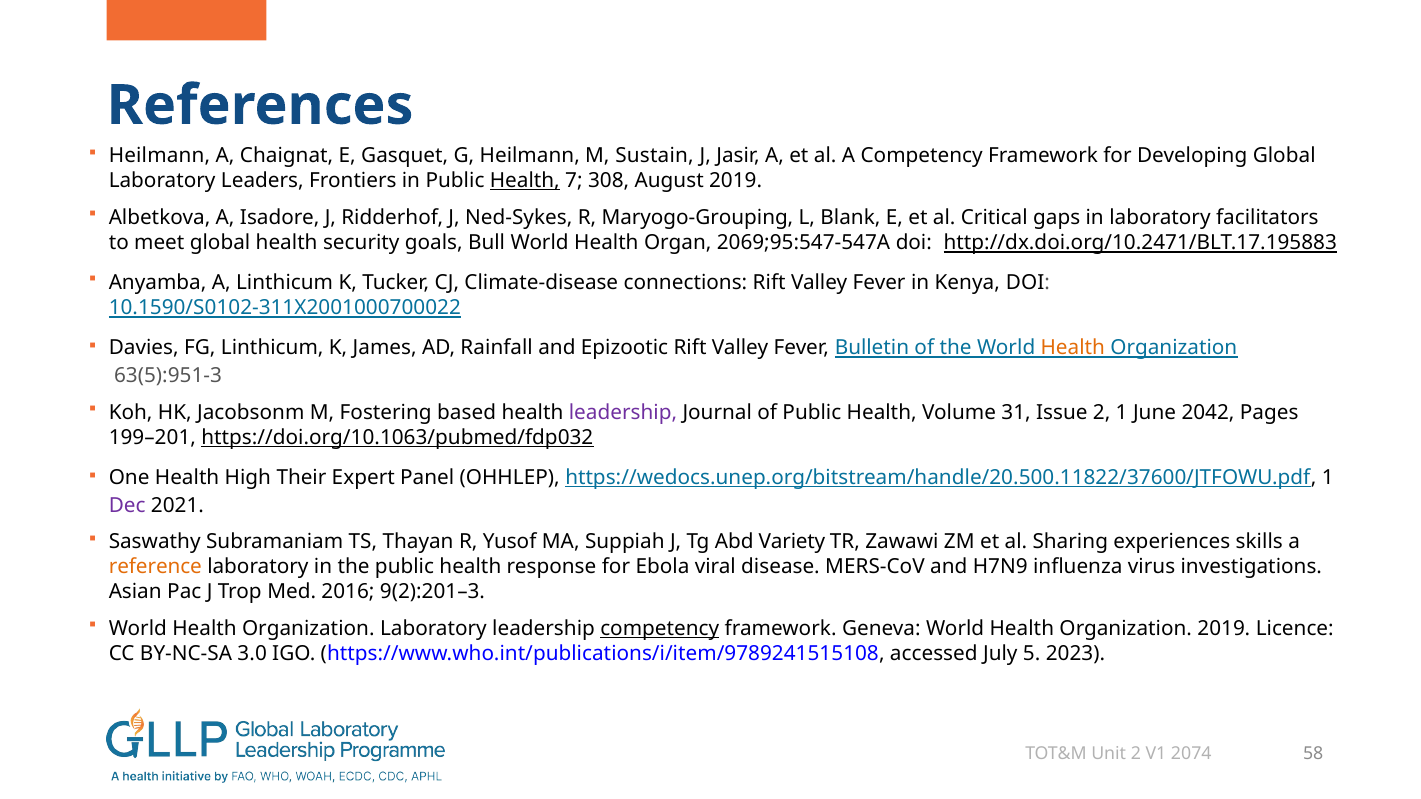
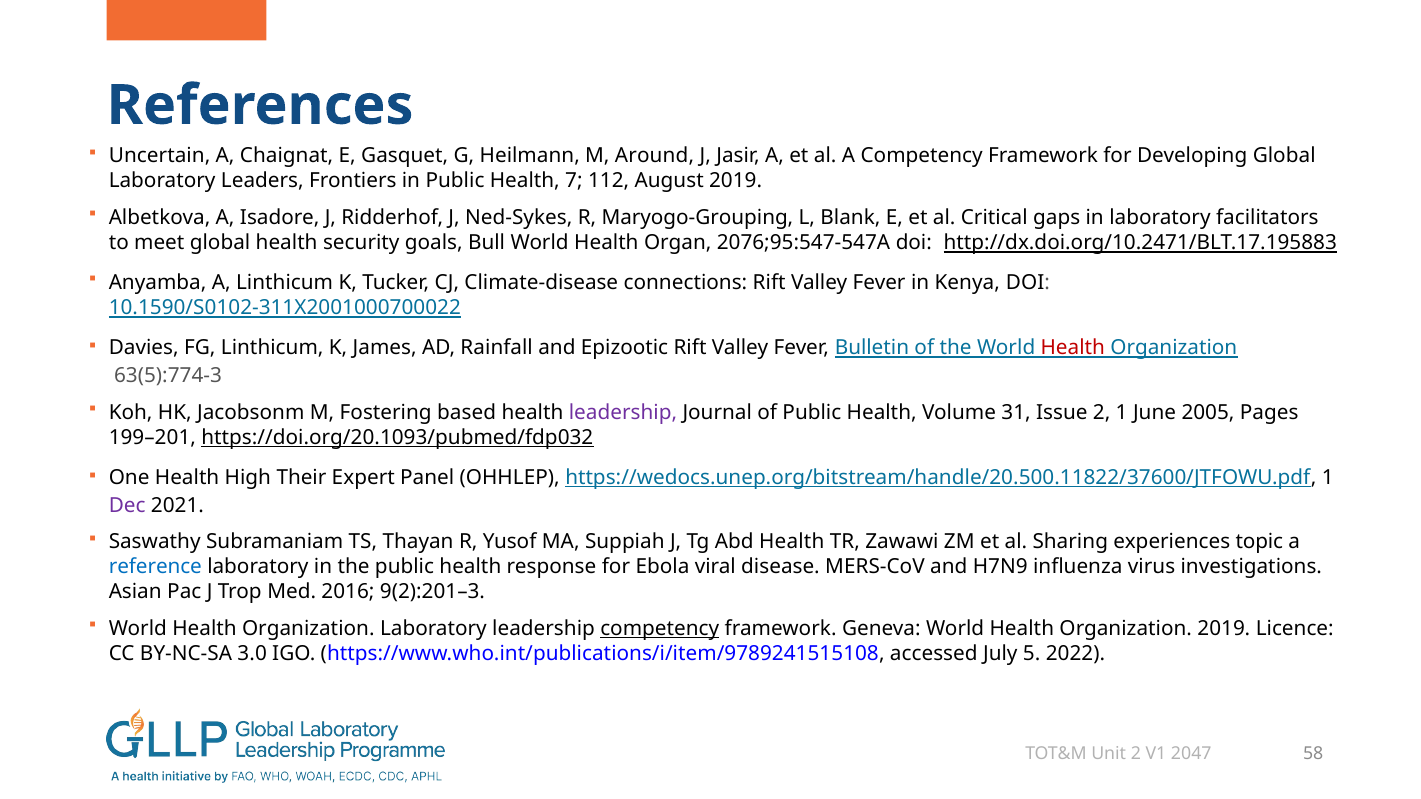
Heilmann at (159, 156): Heilmann -> Uncertain
Sustain: Sustain -> Around
Health at (525, 181) underline: present -> none
308: 308 -> 112
2069;95:547-547A: 2069;95:547-547A -> 2076;95:547-547A
Health at (1073, 347) colour: orange -> red
63(5):951-3: 63(5):951-3 -> 63(5):774-3
2042: 2042 -> 2005
https://doi.org/10.1063/pubmed/fdp032: https://doi.org/10.1063/pubmed/fdp032 -> https://doi.org/20.1093/pubmed/fdp032
Abd Variety: Variety -> Health
skills: skills -> topic
reference colour: orange -> blue
2023: 2023 -> 2022
2074: 2074 -> 2047
